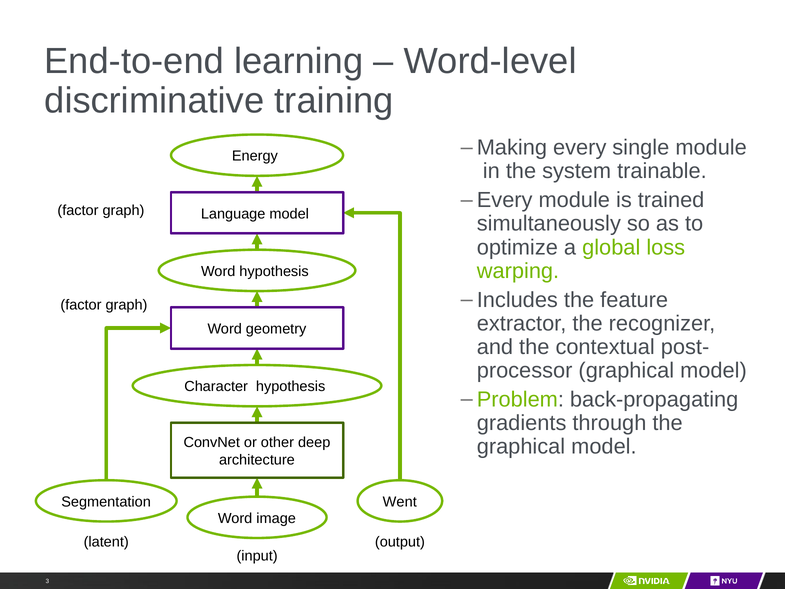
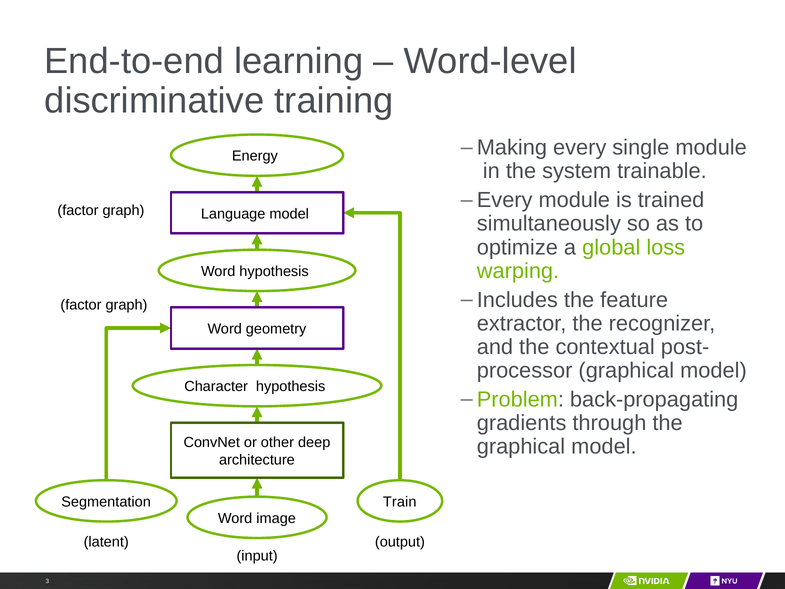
Went: Went -> Train
